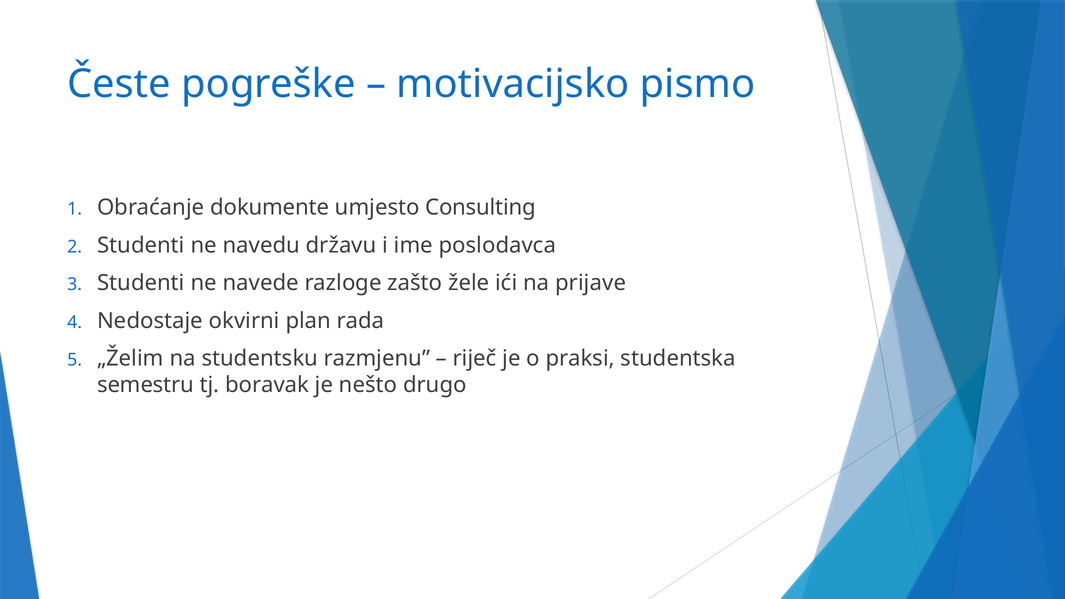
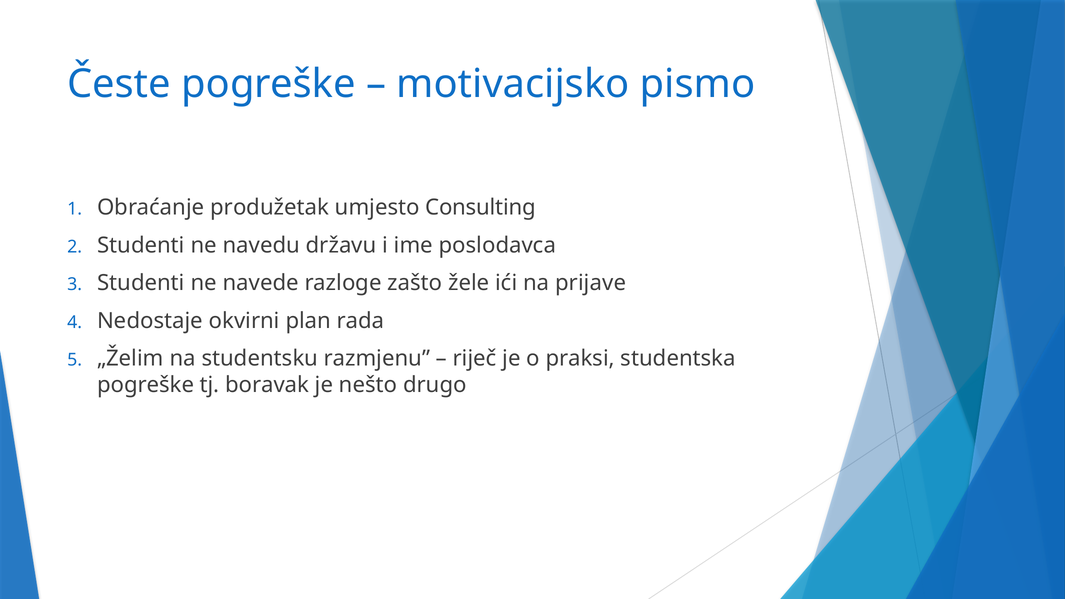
dokumente: dokumente -> produžetak
semestru at (146, 385): semestru -> pogreške
